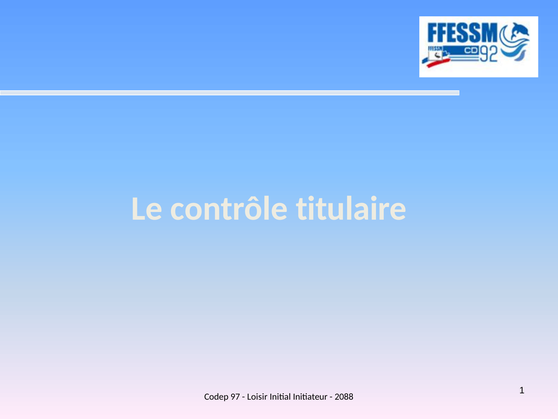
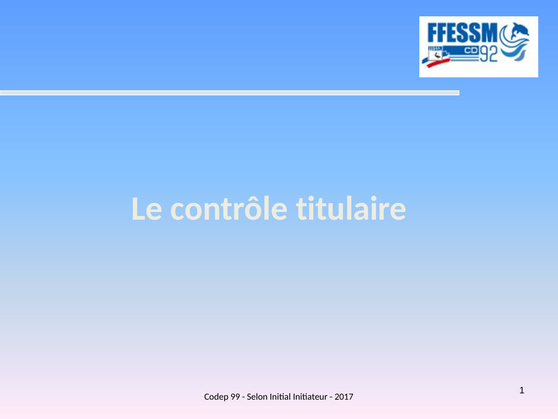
97: 97 -> 99
Loisir: Loisir -> Selon
2088: 2088 -> 2017
